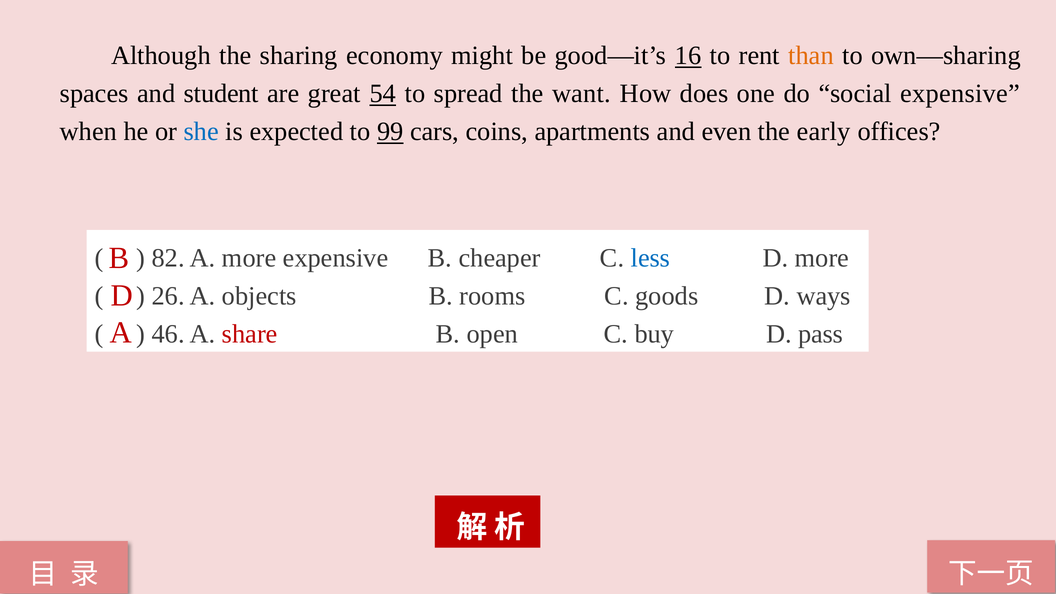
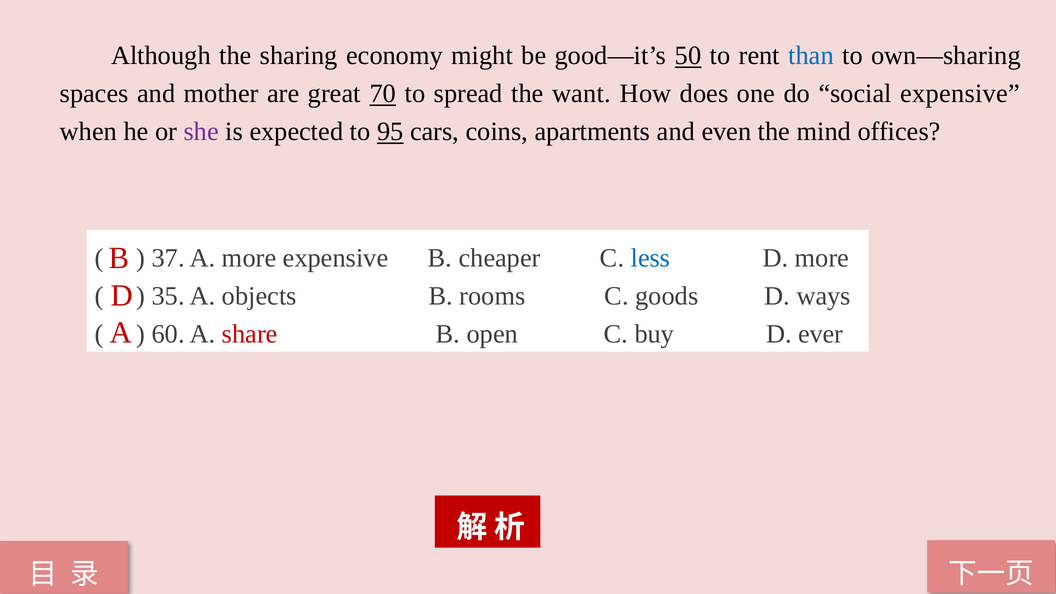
16: 16 -> 50
than colour: orange -> blue
student: student -> mother
54: 54 -> 70
she colour: blue -> purple
99: 99 -> 95
early: early -> mind
82: 82 -> 37
26: 26 -> 35
46: 46 -> 60
pass: pass -> ever
